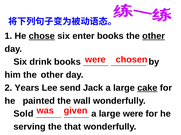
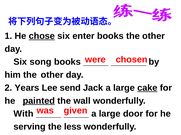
other at (154, 36) underline: present -> none
drink: drink -> song
painted underline: none -> present
Sold: Sold -> With
large were: were -> door
that: that -> less
